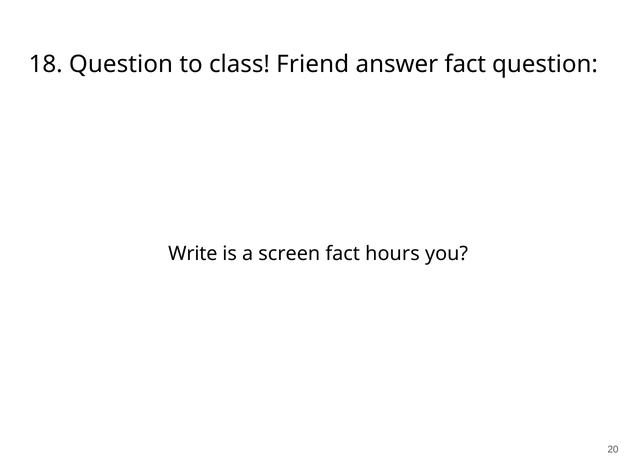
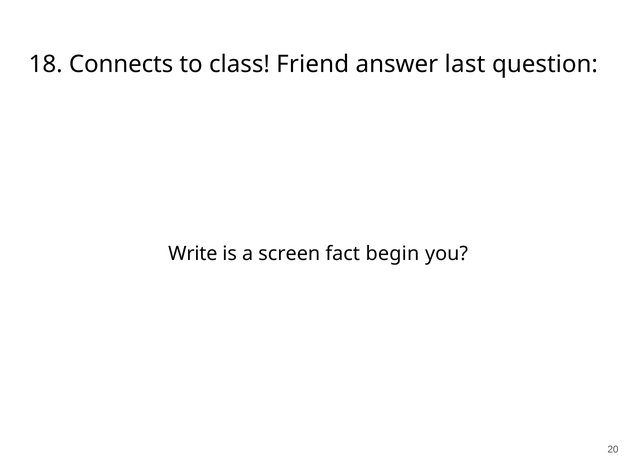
18 Question: Question -> Connects
answer fact: fact -> last
hours: hours -> begin
